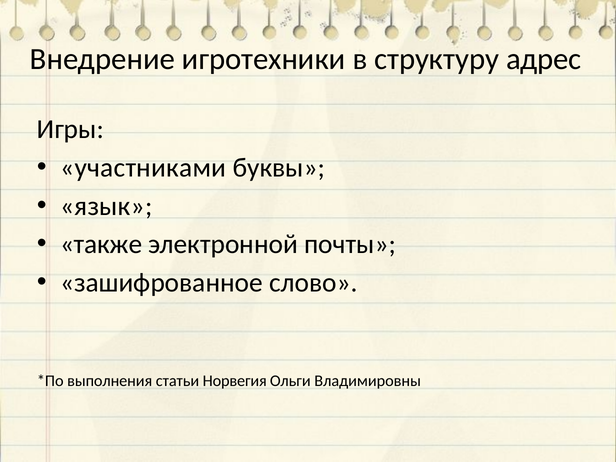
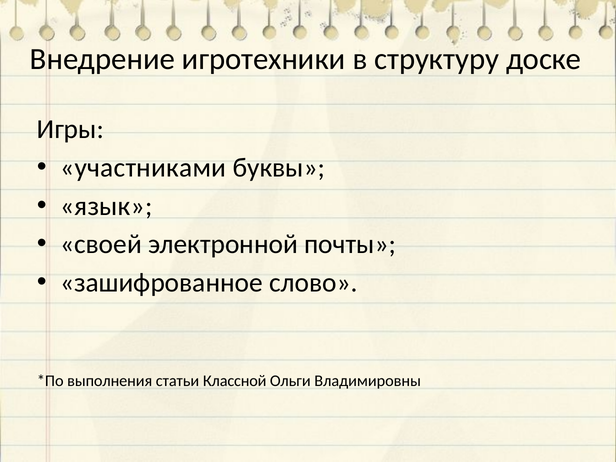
адрес: адрес -> доске
также: также -> своей
Норвегия: Норвегия -> Классной
